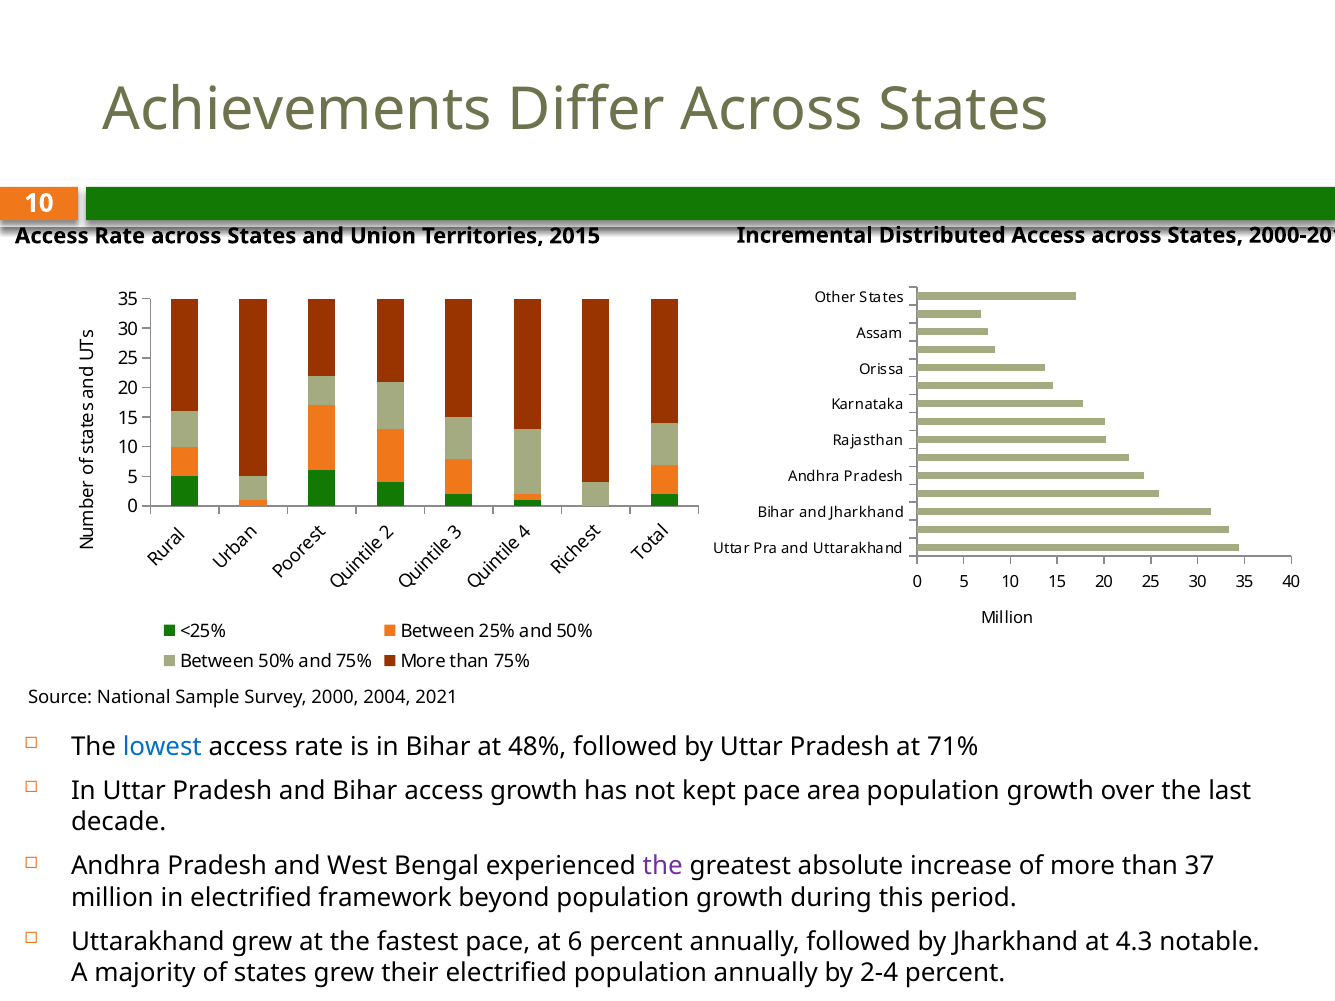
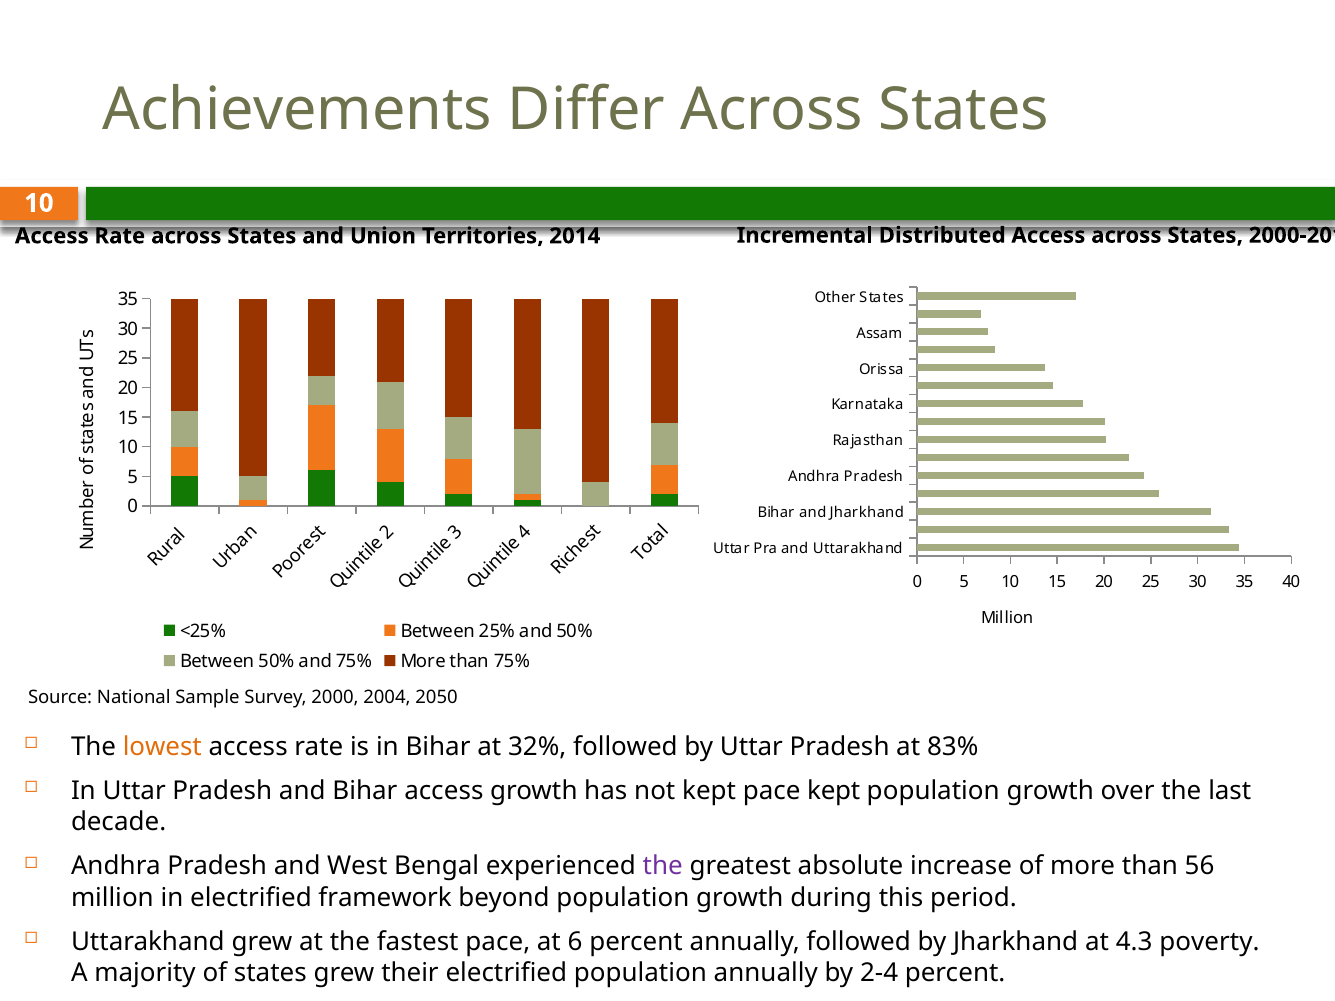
2015: 2015 -> 2014
2021: 2021 -> 2050
lowest colour: blue -> orange
48%: 48% -> 32%
71%: 71% -> 83%
pace area: area -> kept
37: 37 -> 56
notable: notable -> poverty
